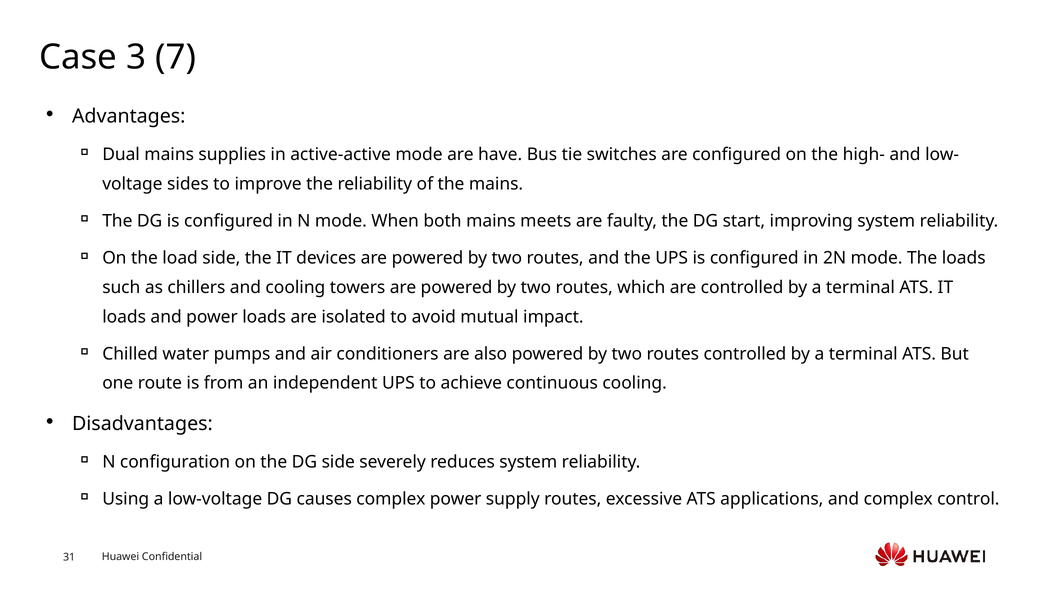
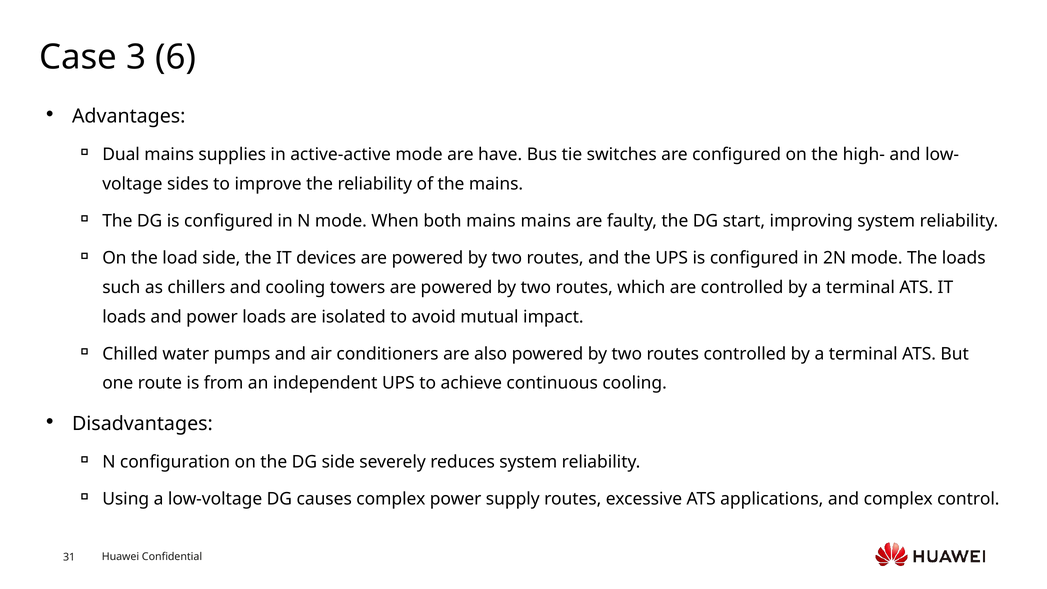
7: 7 -> 6
mains meets: meets -> mains
